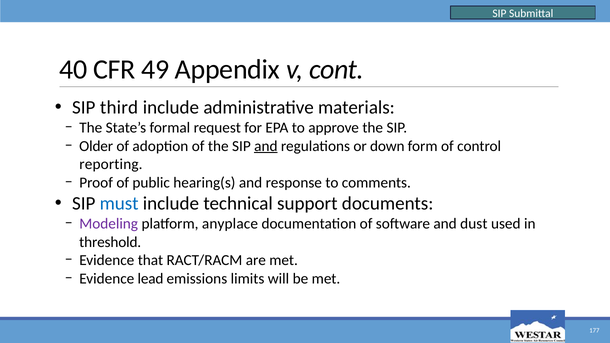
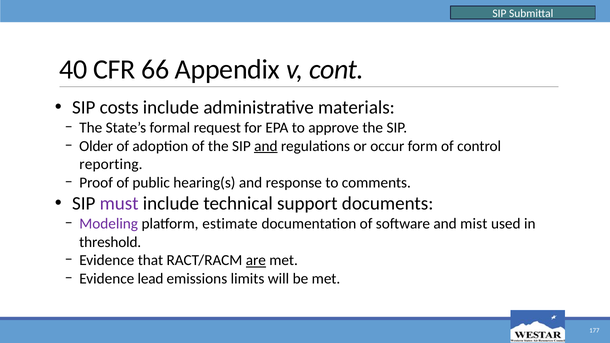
49: 49 -> 66
third: third -> costs
down: down -> occur
must colour: blue -> purple
anyplace: anyplace -> estimate
dust: dust -> mist
are underline: none -> present
